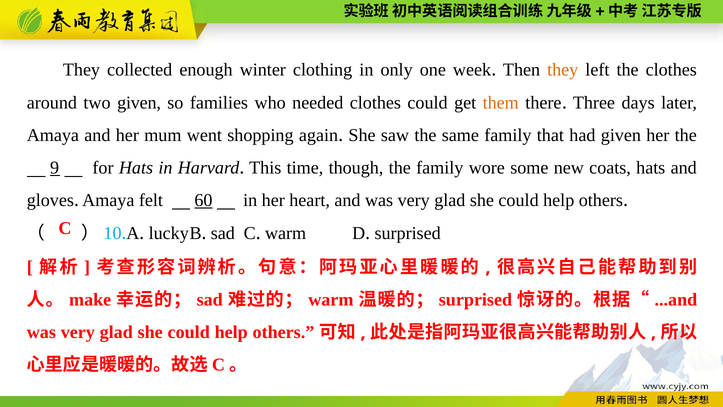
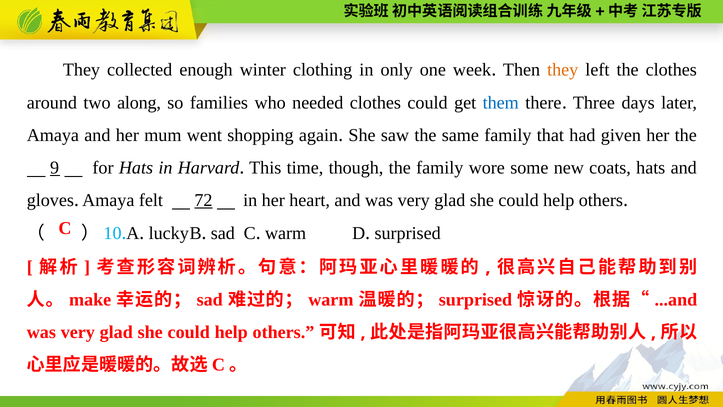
two given: given -> along
them colour: orange -> blue
60: 60 -> 72
